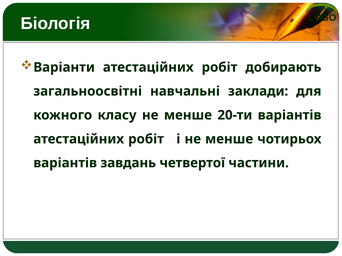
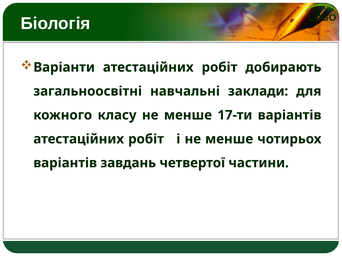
20-ти: 20-ти -> 17-ти
